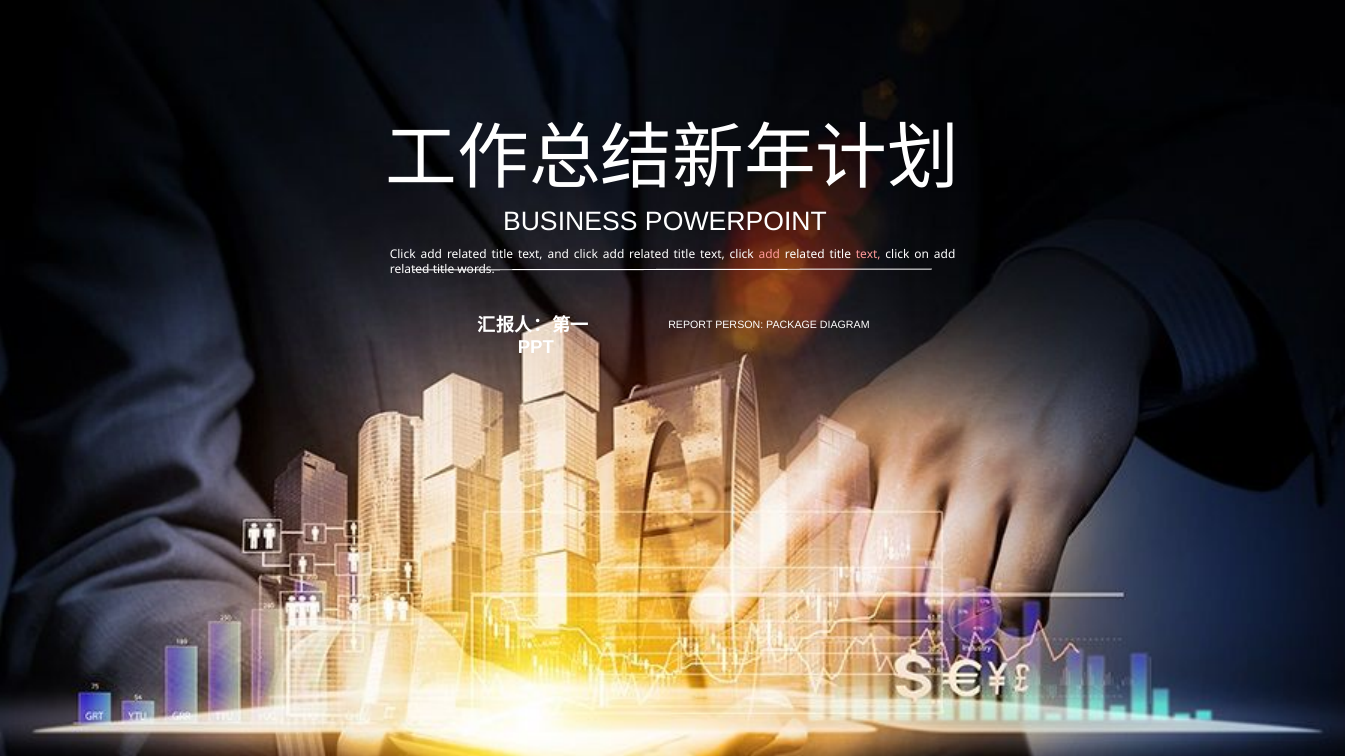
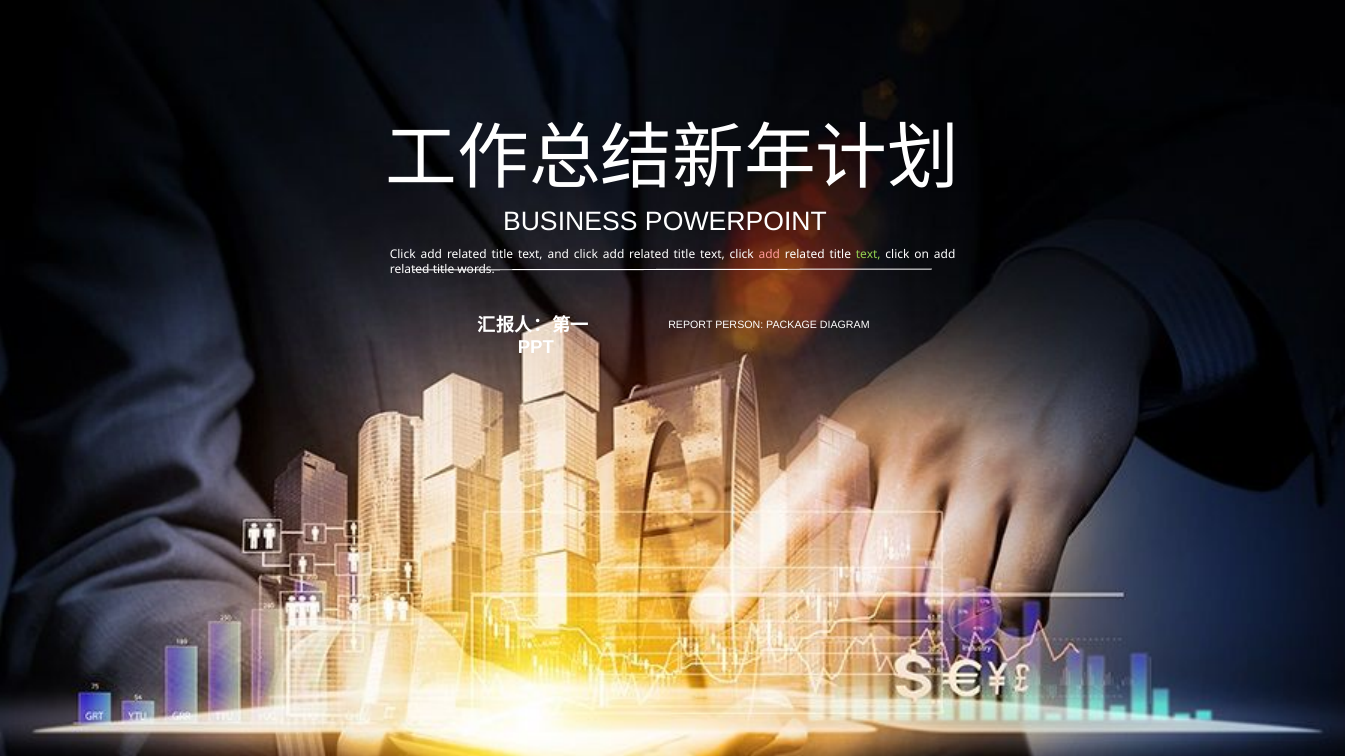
text at (868, 255) colour: pink -> light green
